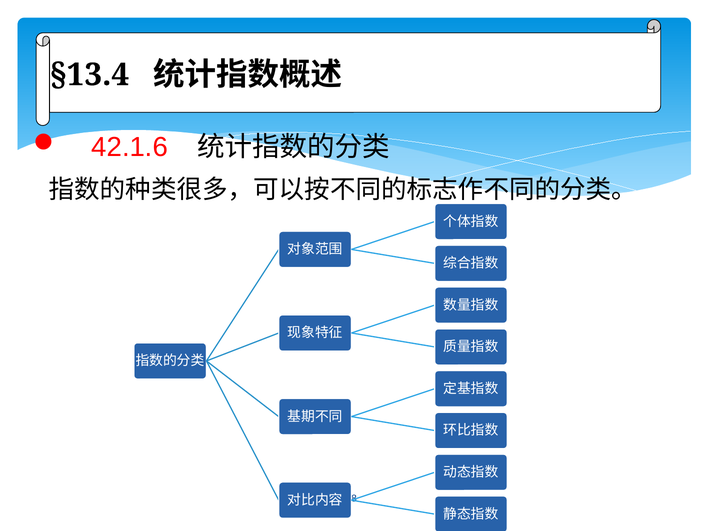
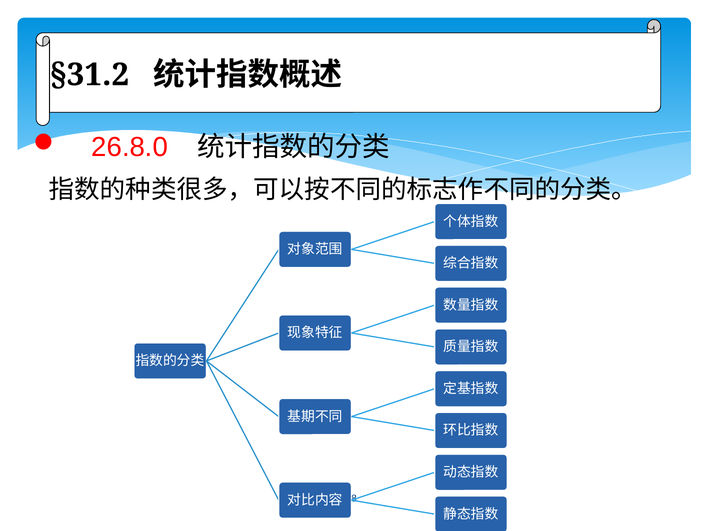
§13.4: §13.4 -> §31.2
42.1.6: 42.1.6 -> 26.8.0
